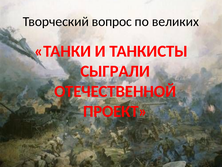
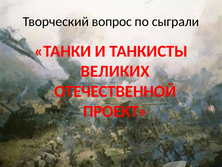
великих: великих -> сыграли
СЫГРАЛИ: СЫГРАЛИ -> ВЕЛИКИХ
